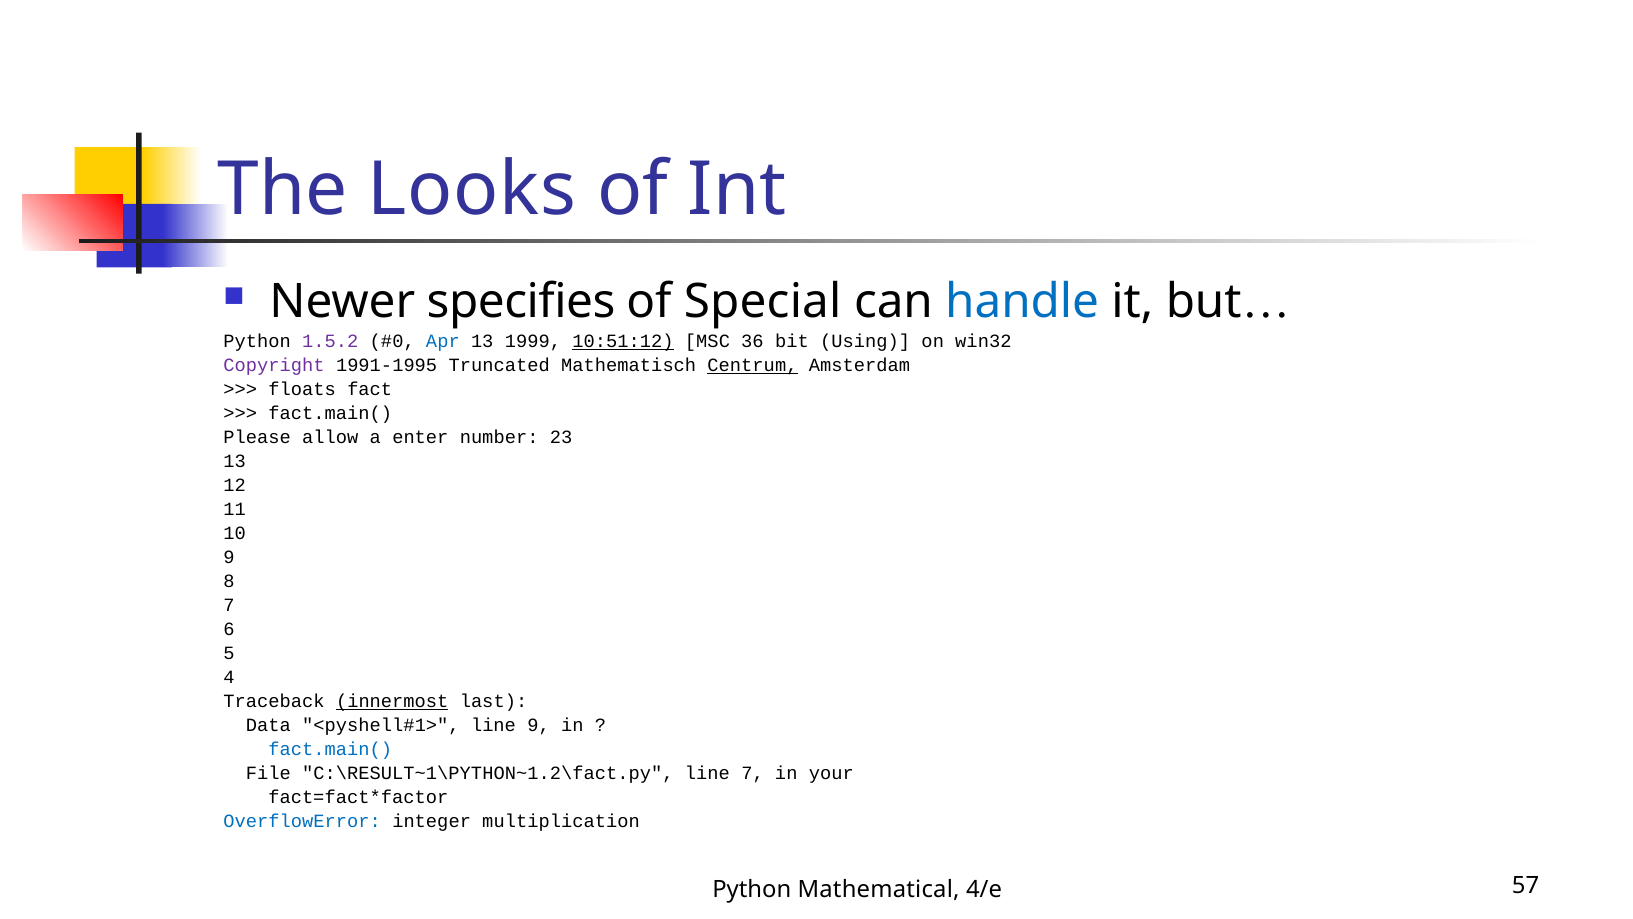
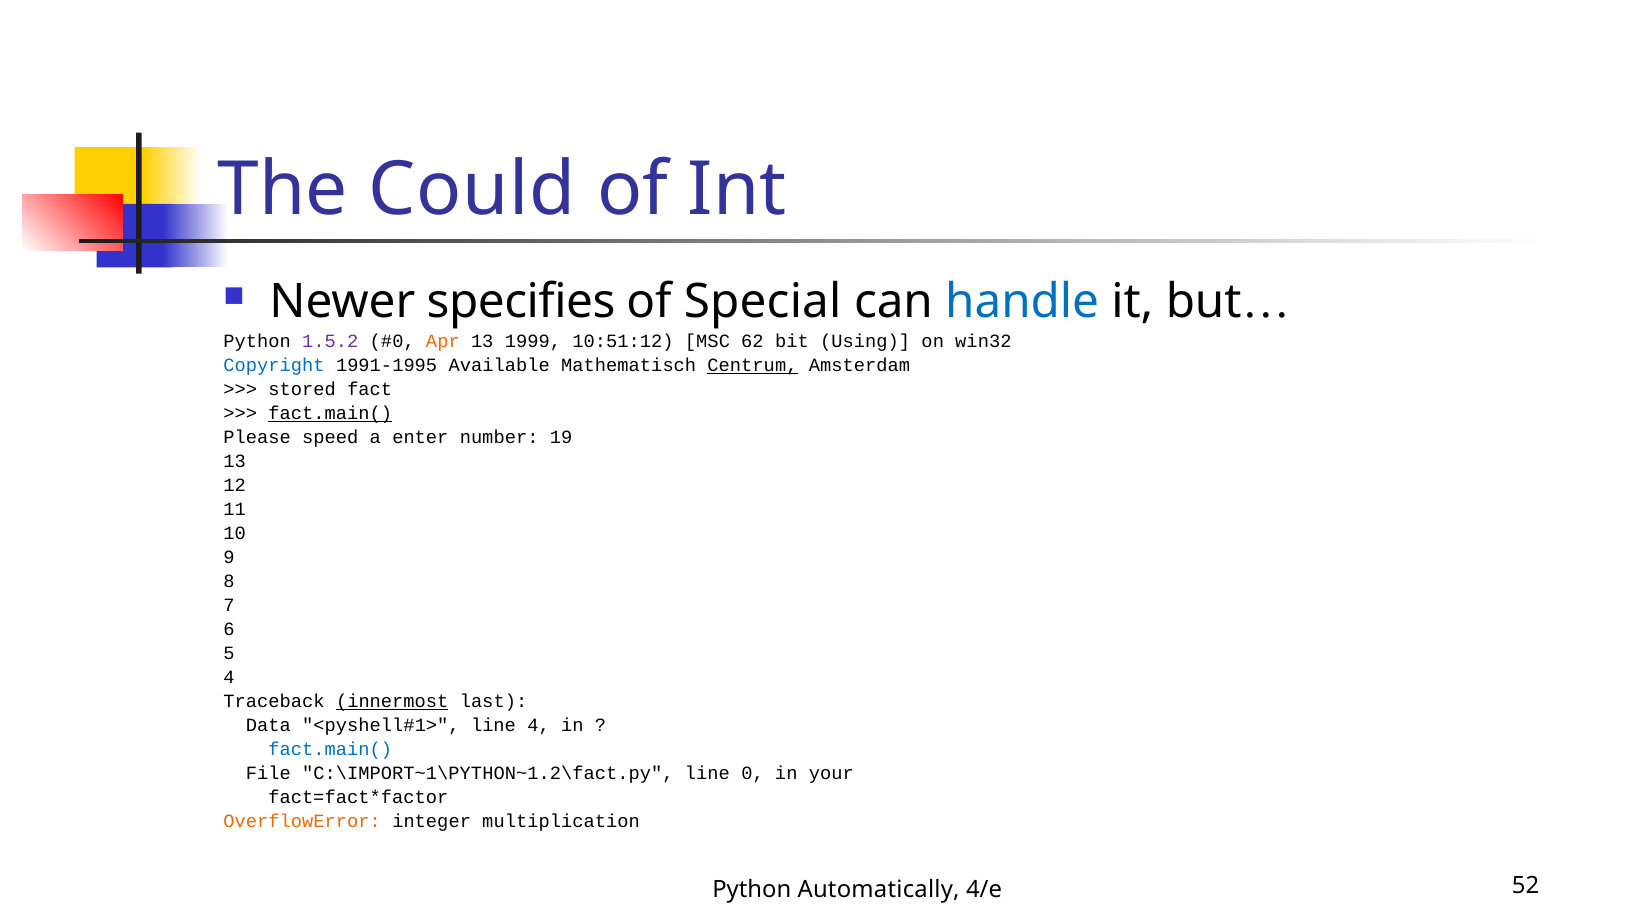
Looks: Looks -> Could
Apr colour: blue -> orange
10:51:12 underline: present -> none
36: 36 -> 62
Copyright colour: purple -> blue
Truncated: Truncated -> Available
floats: floats -> stored
fact.main( at (330, 414) underline: none -> present
allow: allow -> speed
23: 23 -> 19
line 9: 9 -> 4
C:\RESULT~1\PYTHON~1.2\fact.py: C:\RESULT~1\PYTHON~1.2\fact.py -> C:\IMPORT~1\PYTHON~1.2\fact.py
line 7: 7 -> 0
OverflowError colour: blue -> orange
Mathematical: Mathematical -> Automatically
57: 57 -> 52
